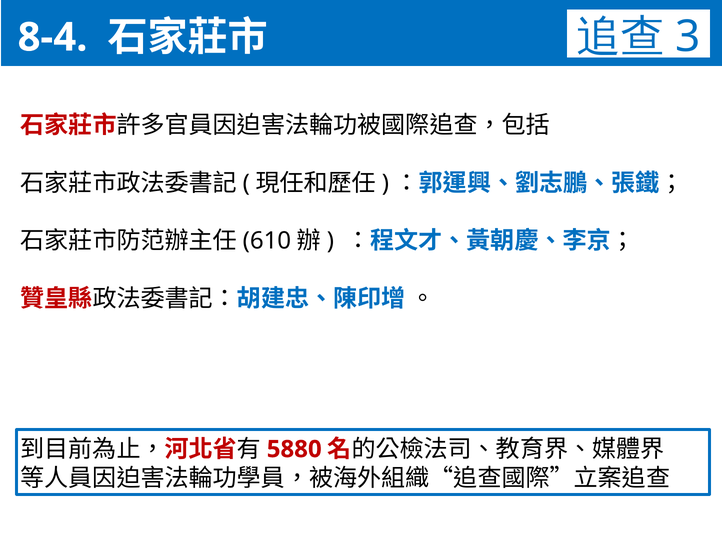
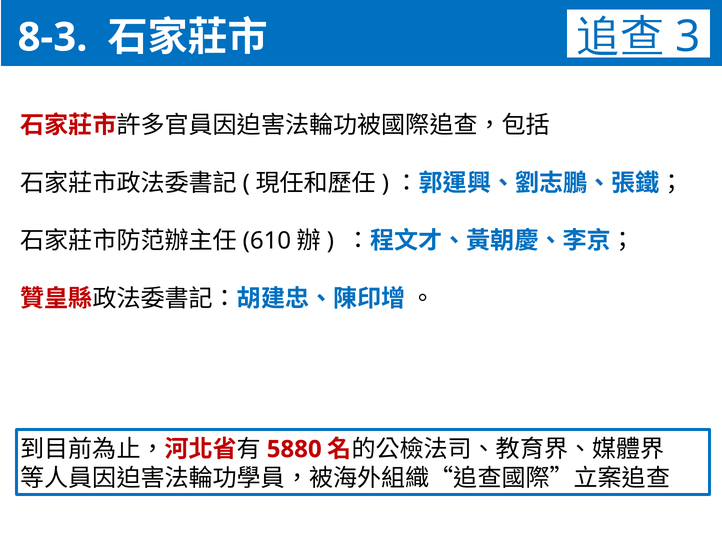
8-4: 8-4 -> 8-3
